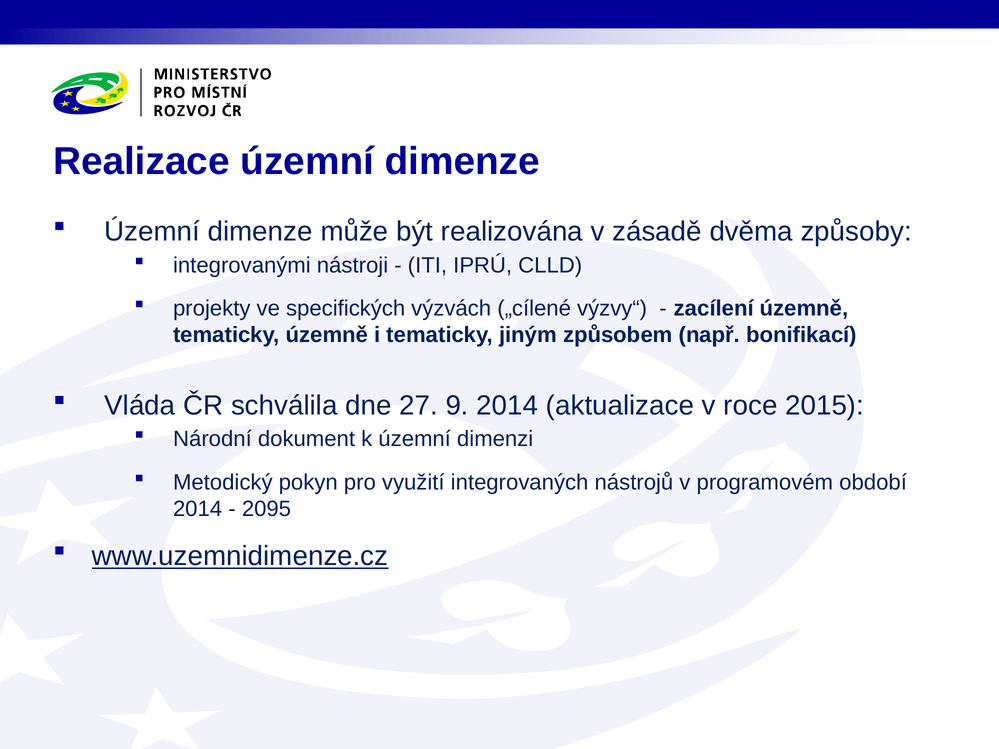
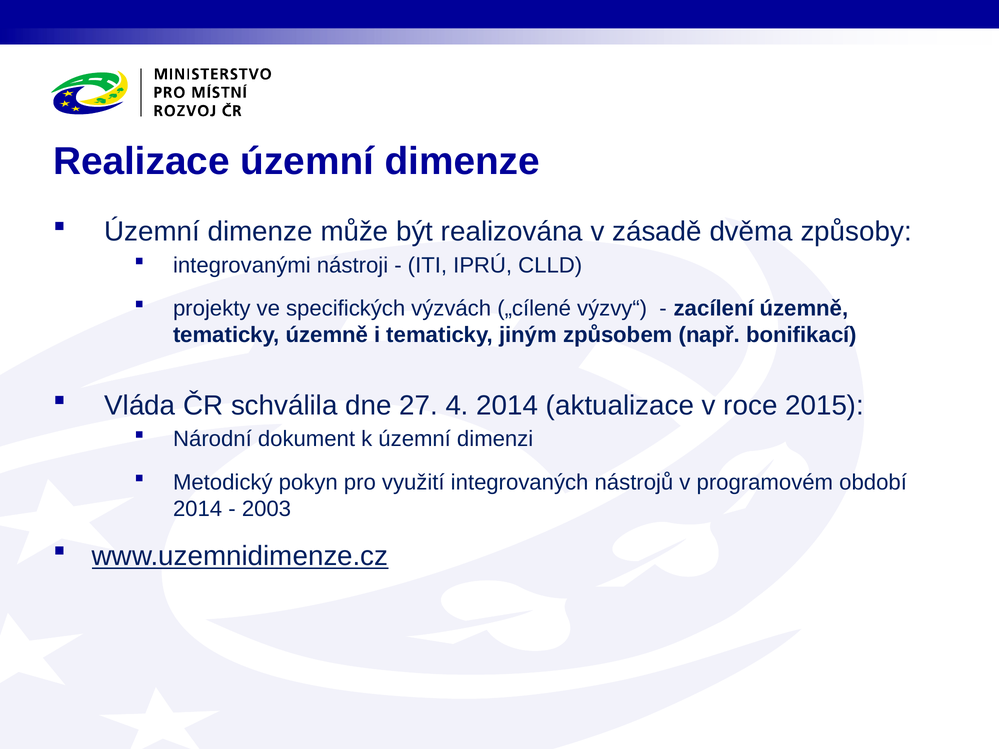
9: 9 -> 4
2095: 2095 -> 2003
